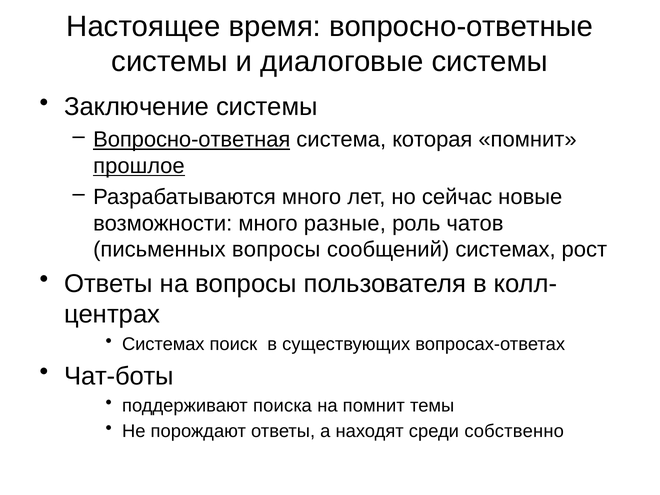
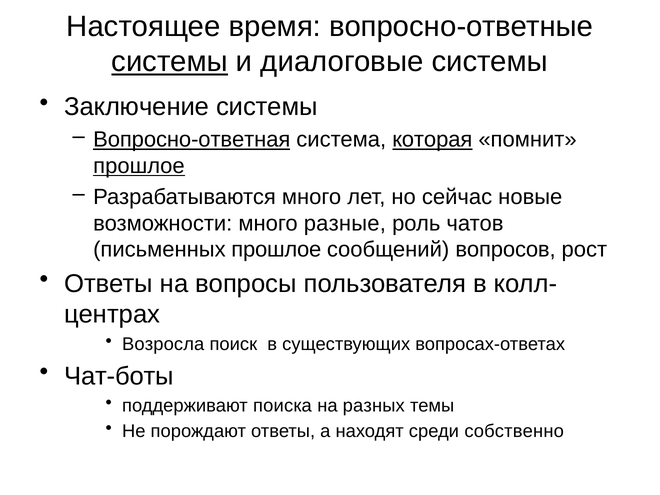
системы at (170, 62) underline: none -> present
которая underline: none -> present
письменных вопросы: вопросы -> прошлое
сообщений системах: системах -> вопросов
Системах at (163, 344): Системах -> Возросла
на помнит: помнит -> разных
